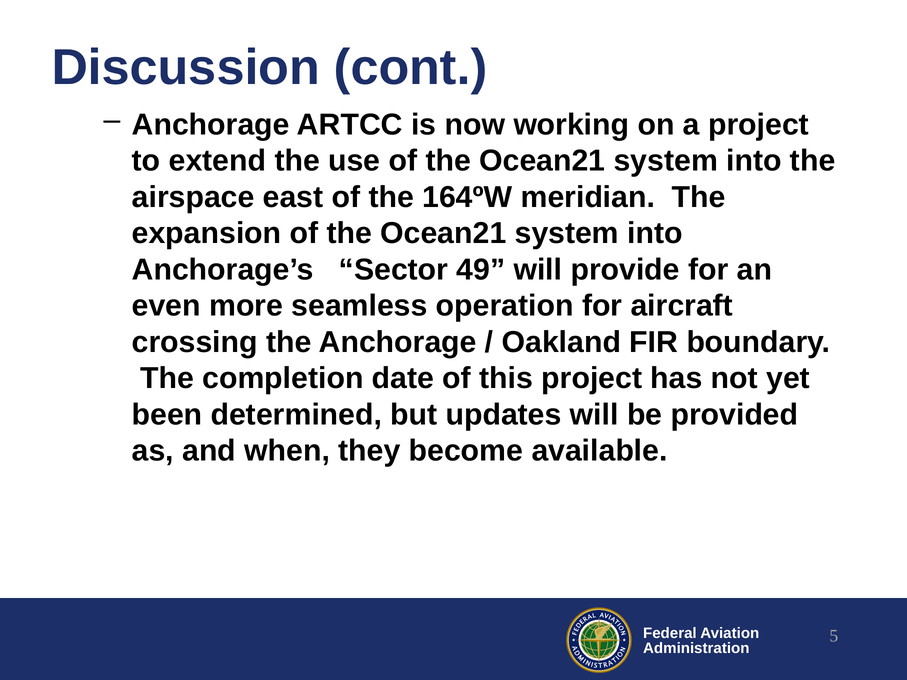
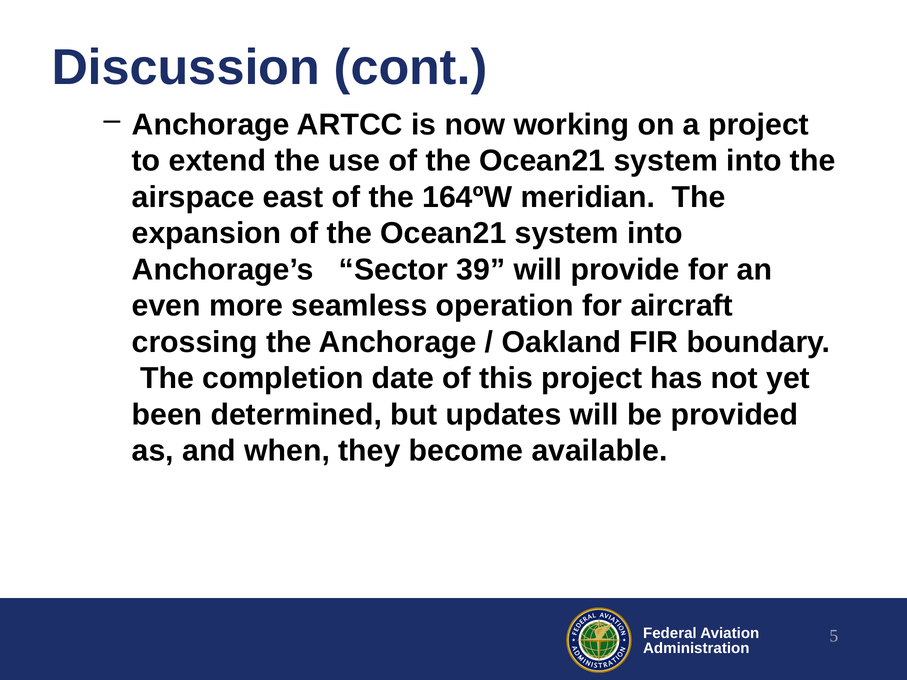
49: 49 -> 39
